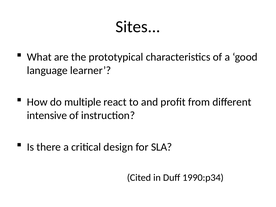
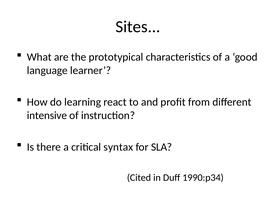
multiple: multiple -> learning
design: design -> syntax
